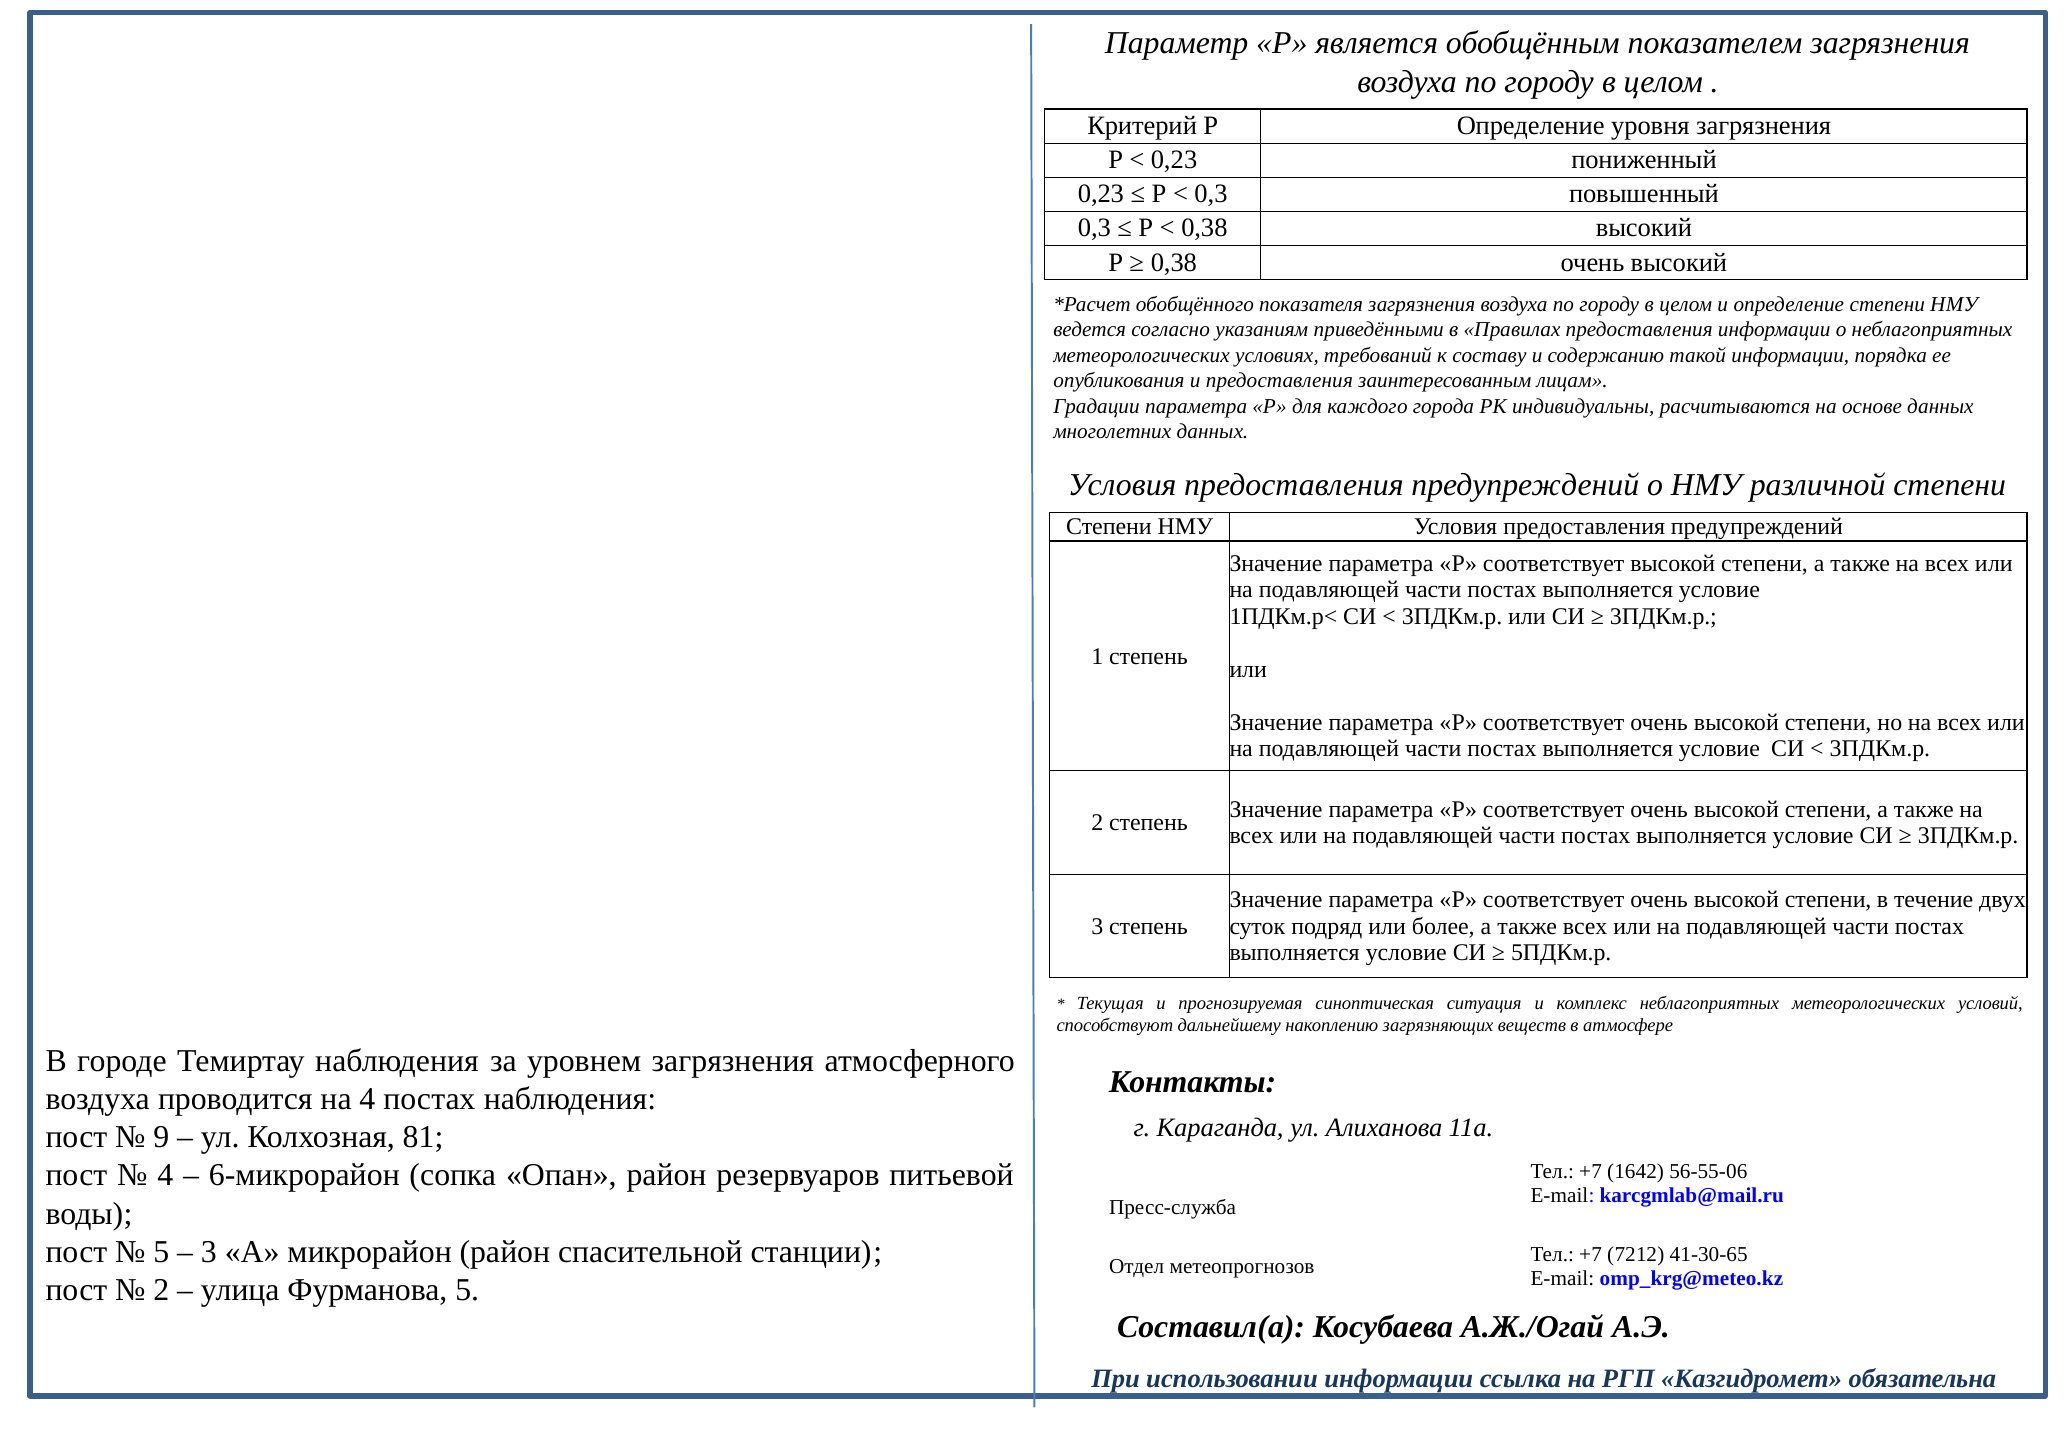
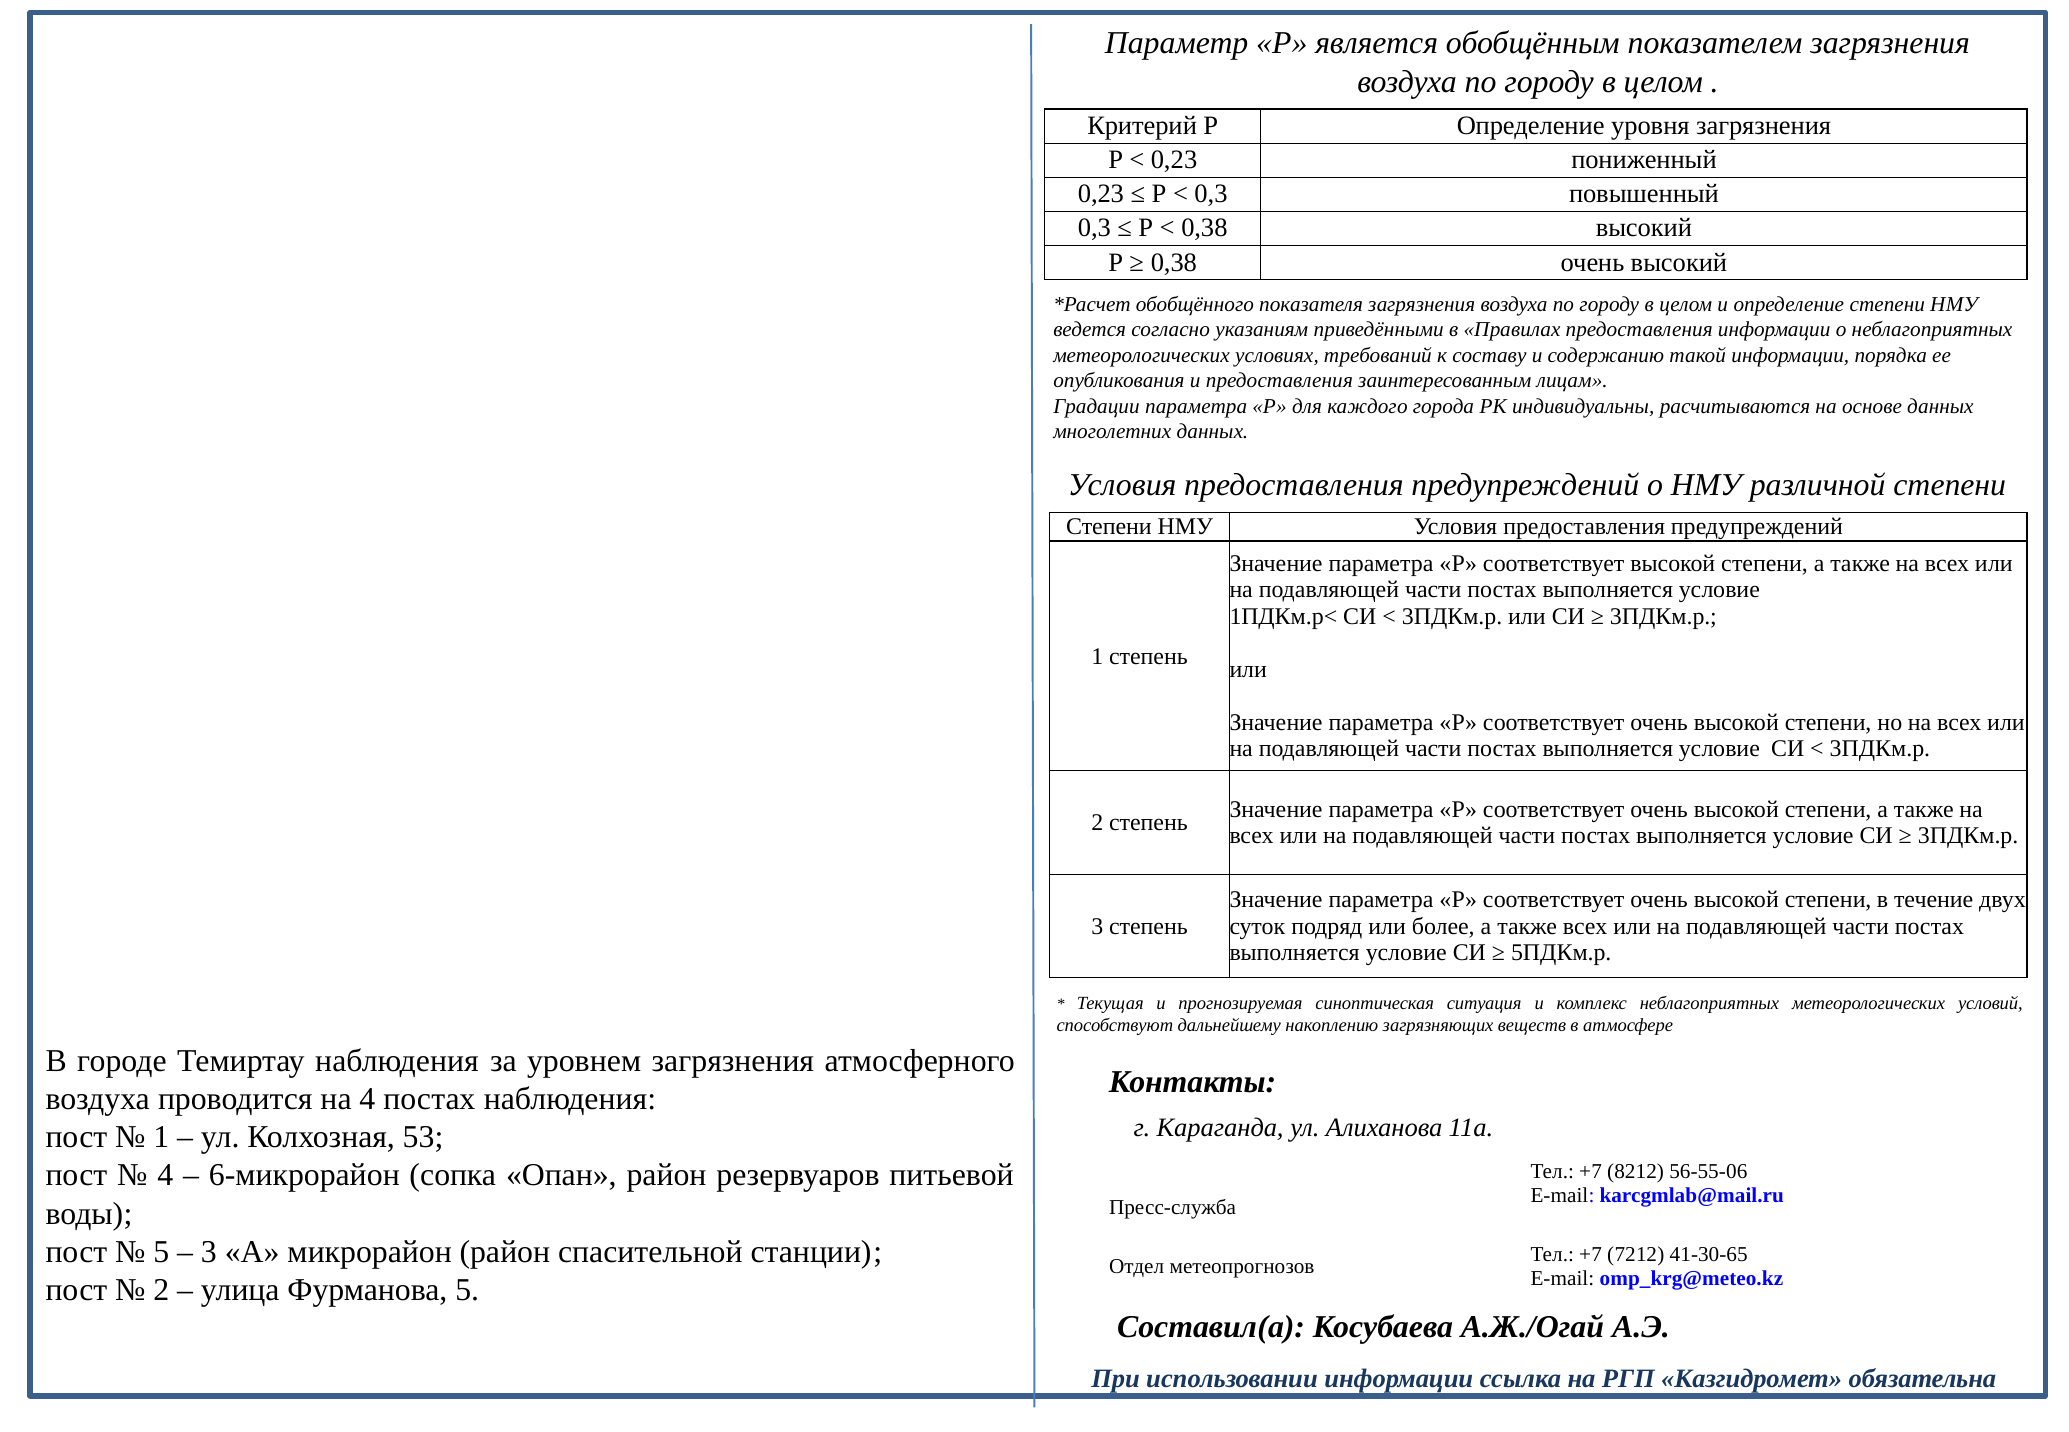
9 at (161, 1138): 9 -> 1
81: 81 -> 53
1642: 1642 -> 8212
